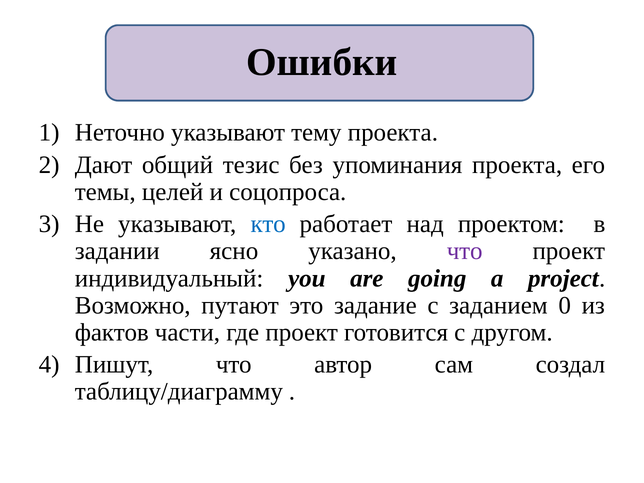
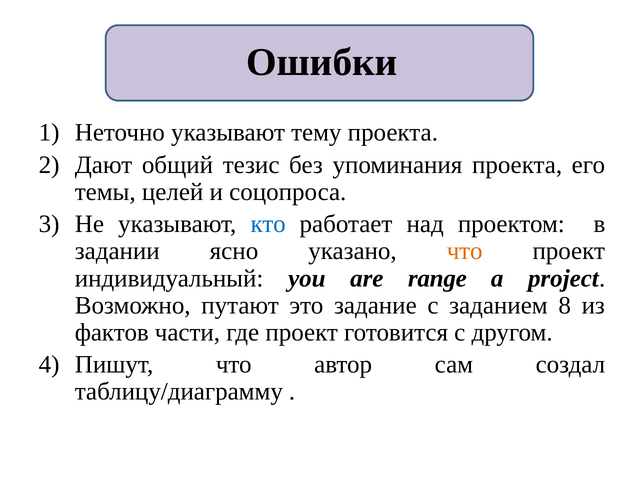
что at (465, 251) colour: purple -> orange
going: going -> range
0: 0 -> 8
